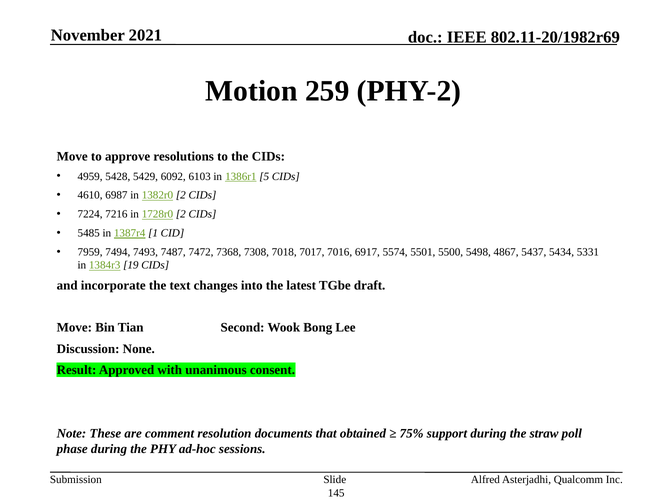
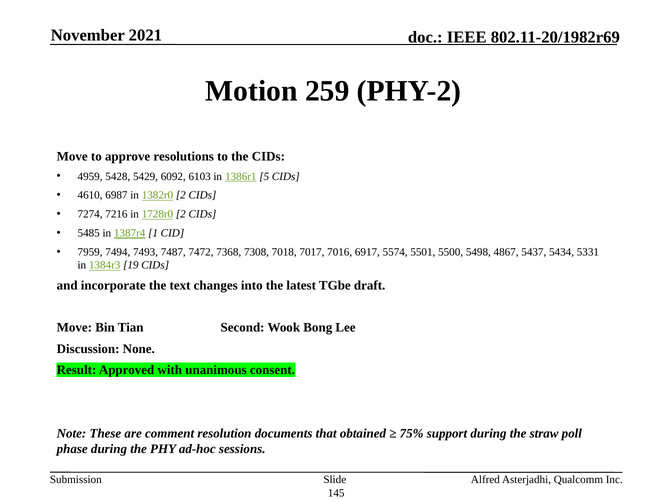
7224: 7224 -> 7274
